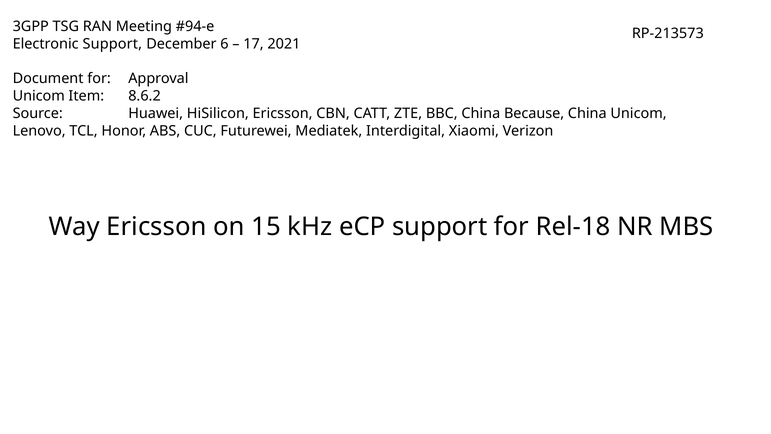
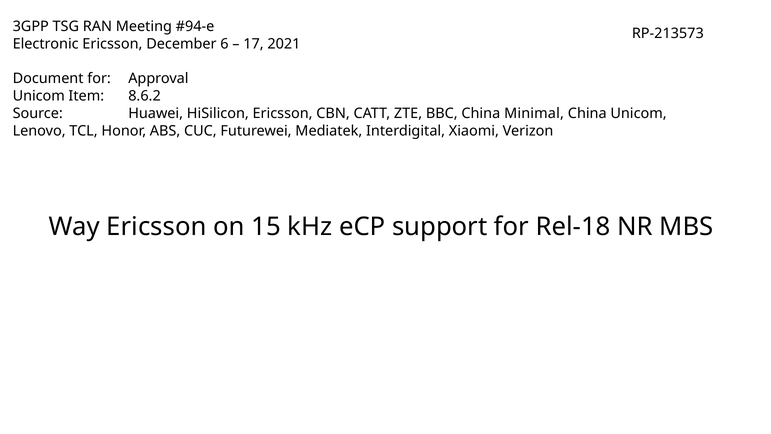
Electronic Support: Support -> Ericsson
Because: Because -> Minimal
